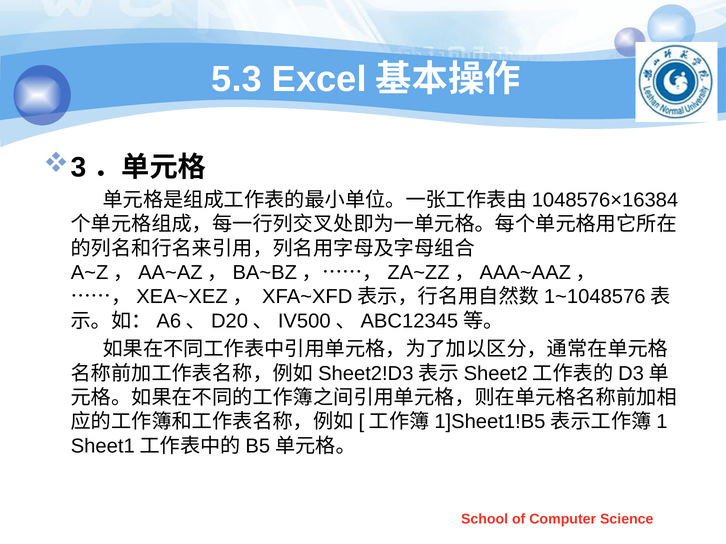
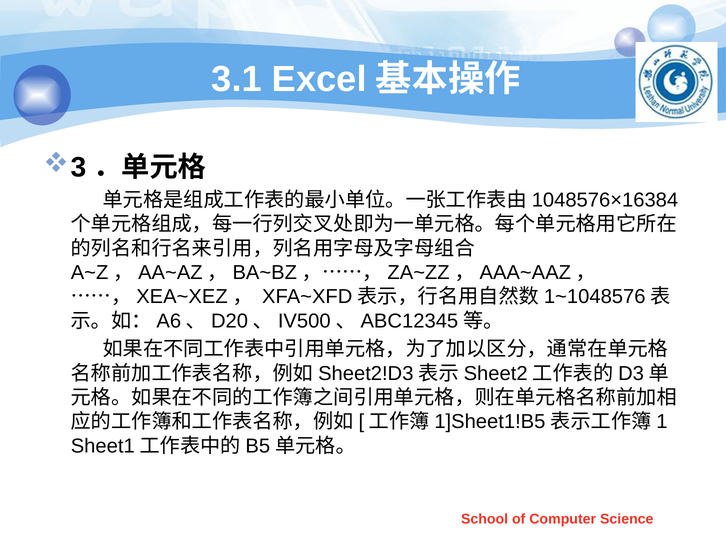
5.3: 5.3 -> 3.1
